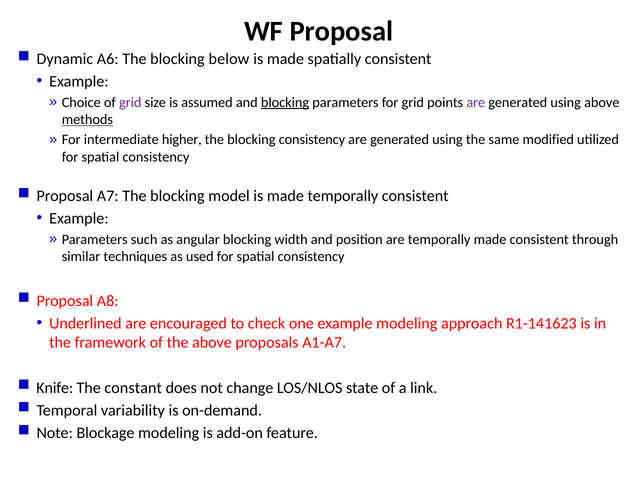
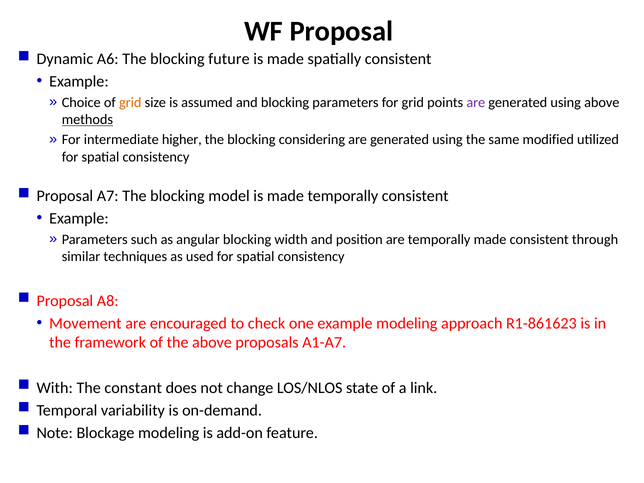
below: below -> future
grid at (130, 103) colour: purple -> orange
blocking at (285, 103) underline: present -> none
blocking consistency: consistency -> considering
Underlined: Underlined -> Movement
R1-141623: R1-141623 -> R1-861623
Knife: Knife -> With
